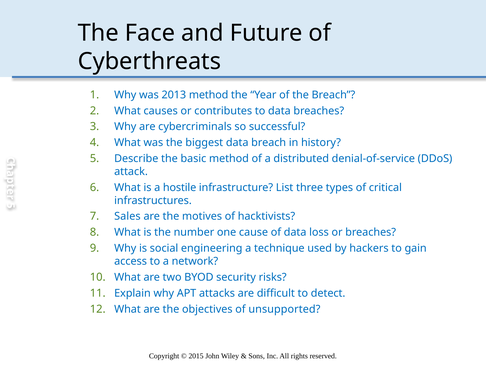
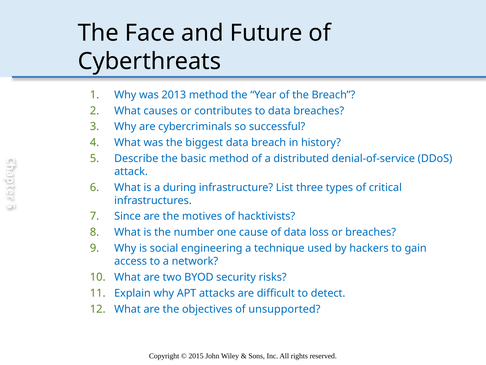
hostile: hostile -> during
Sales: Sales -> Since
